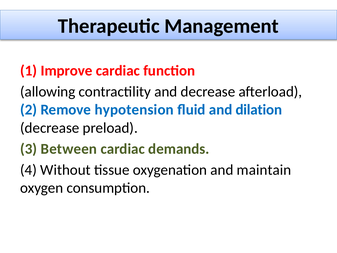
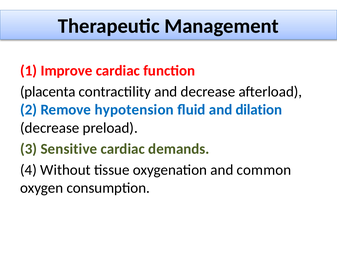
allowing: allowing -> placenta
Between: Between -> Sensitive
maintain: maintain -> common
